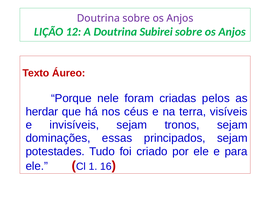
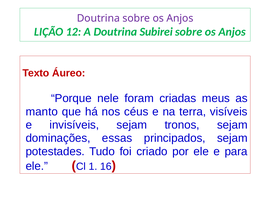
pelos: pelos -> meus
herdar: herdar -> manto
